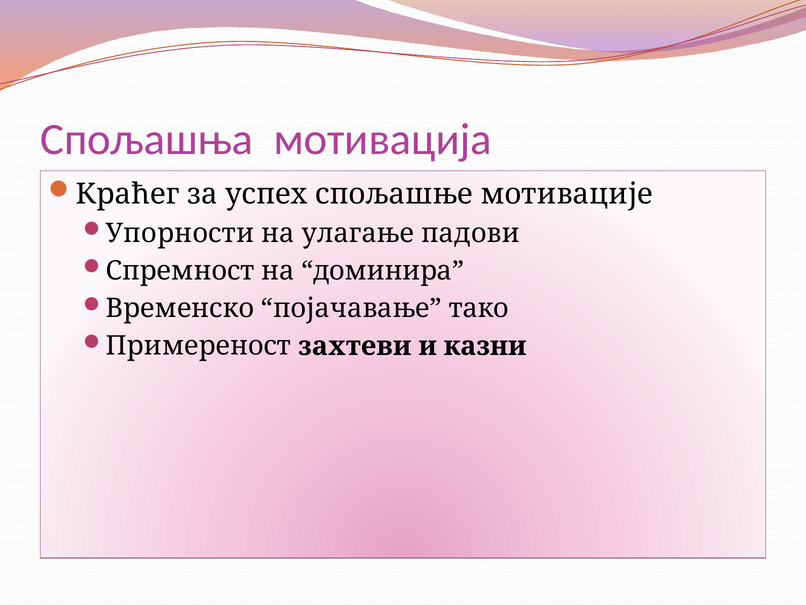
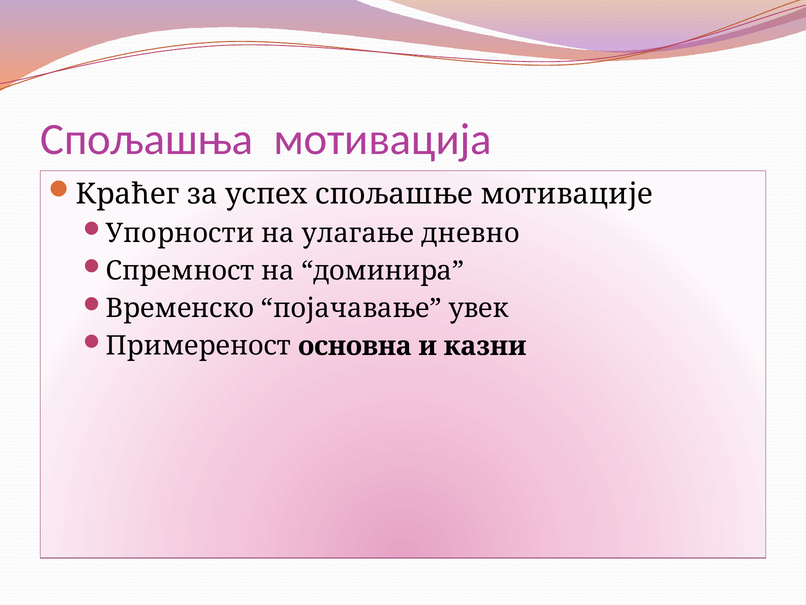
падови: падови -> дневно
тако: тако -> увек
захтеви: захтеви -> основна
